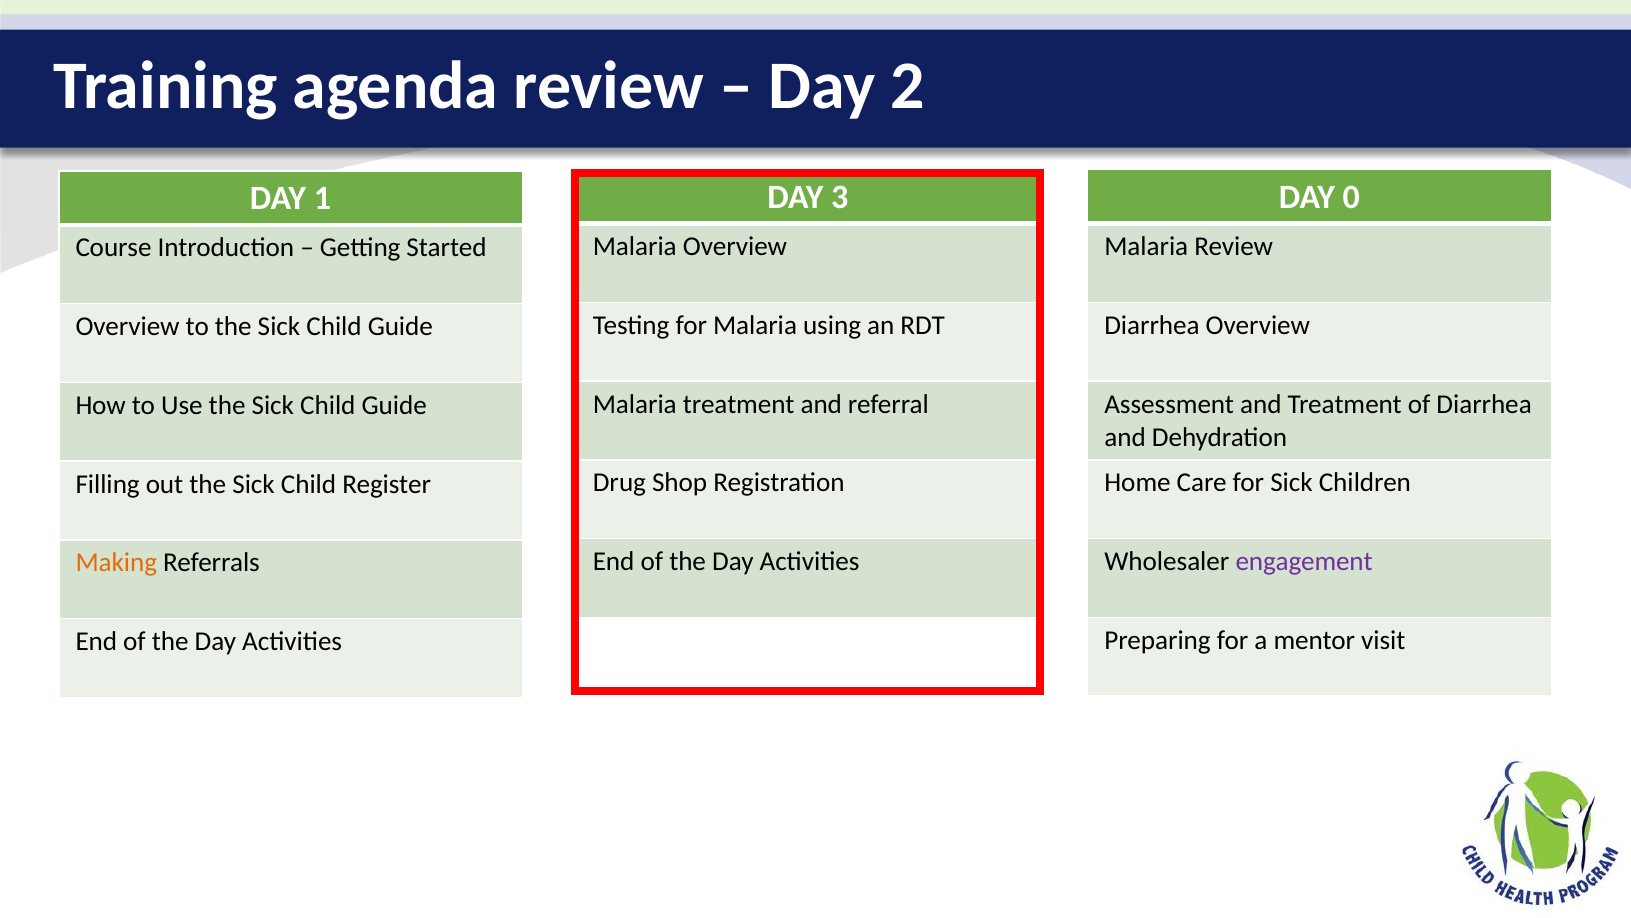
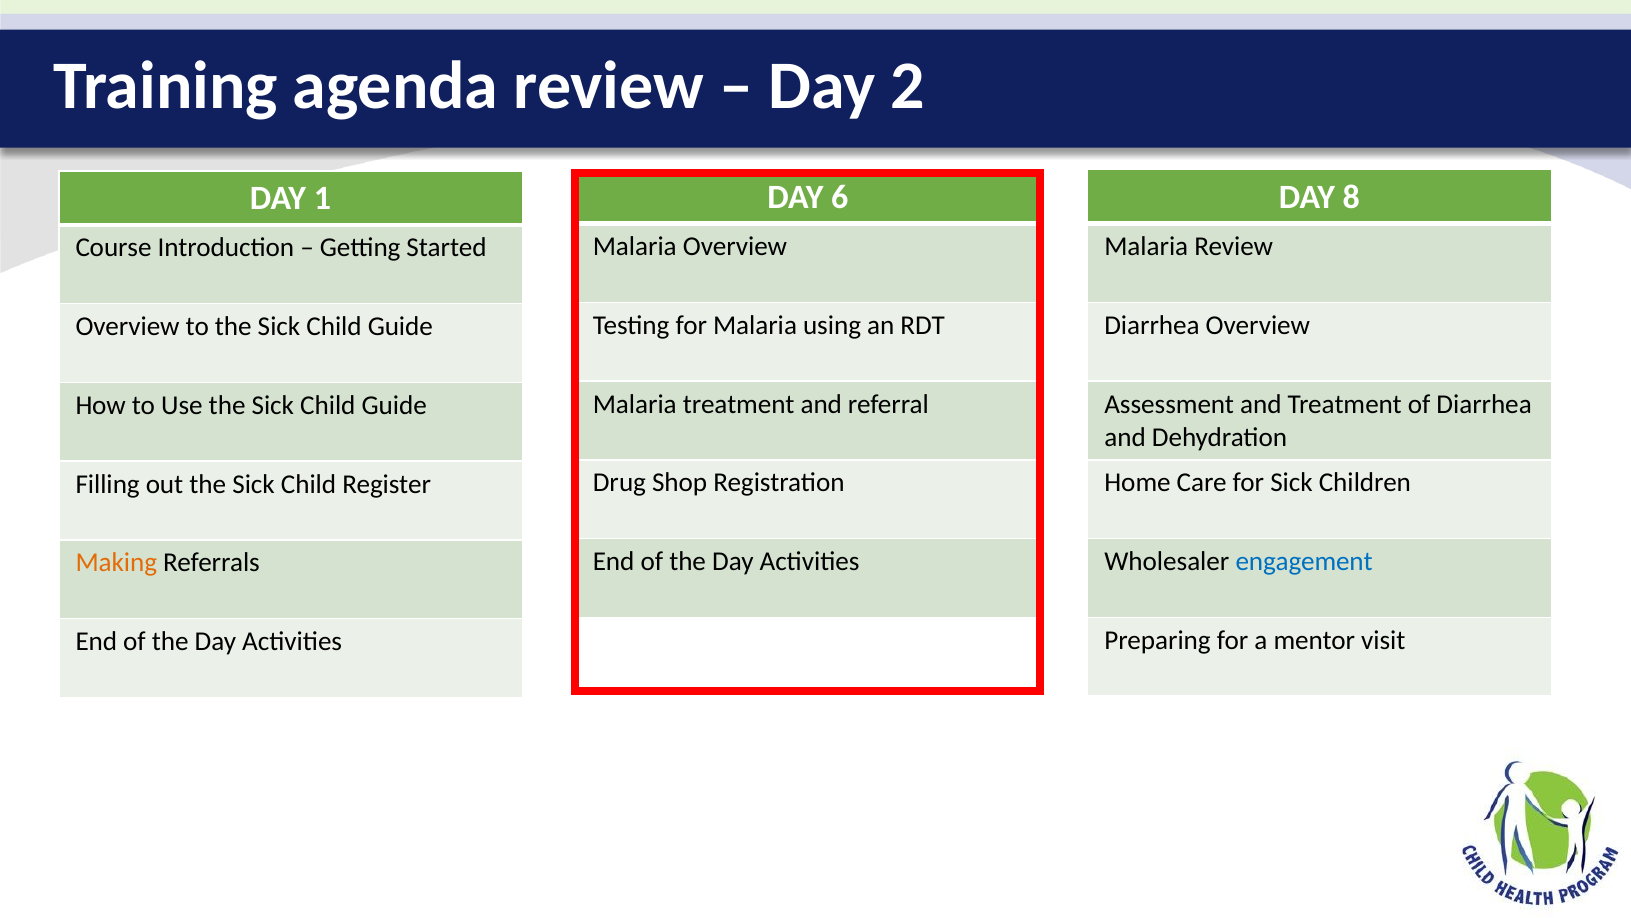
3: 3 -> 6
0: 0 -> 8
engagement colour: purple -> blue
